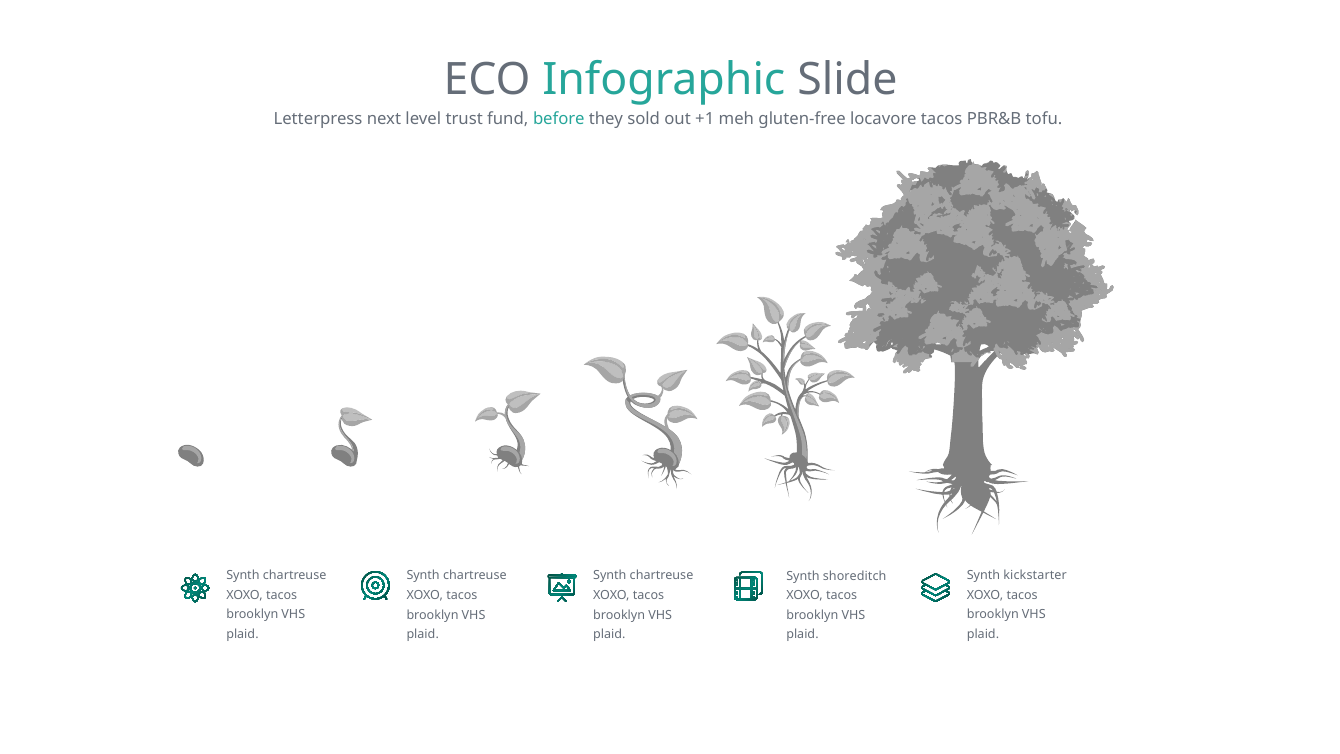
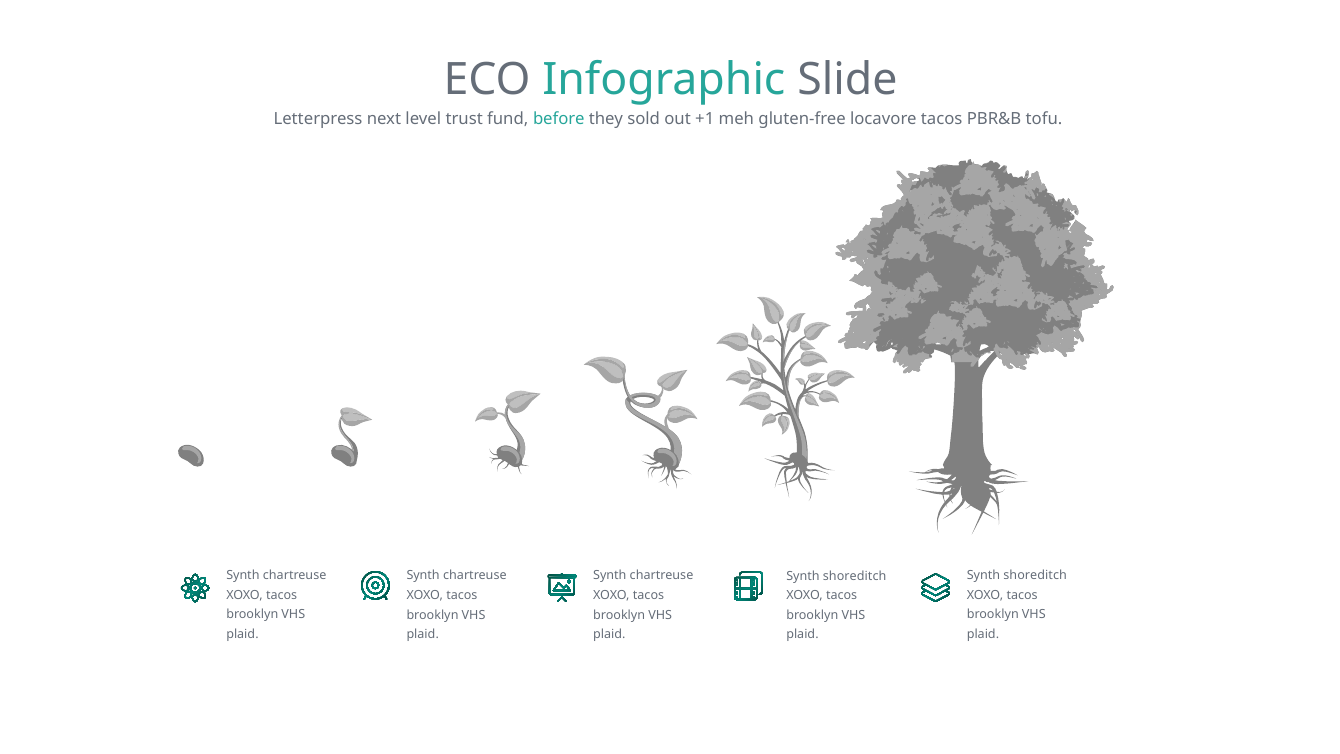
kickstarter at (1035, 575): kickstarter -> shoreditch
